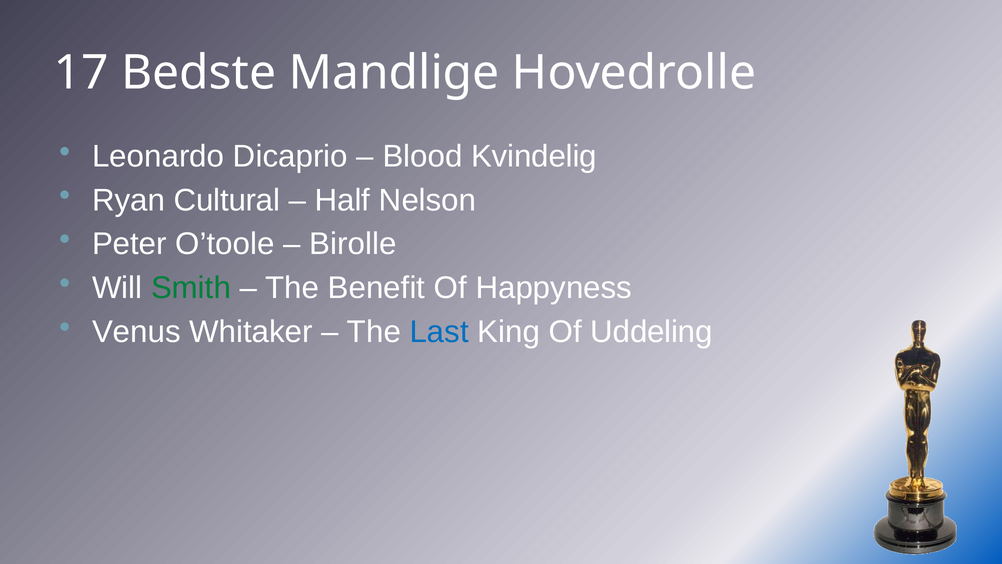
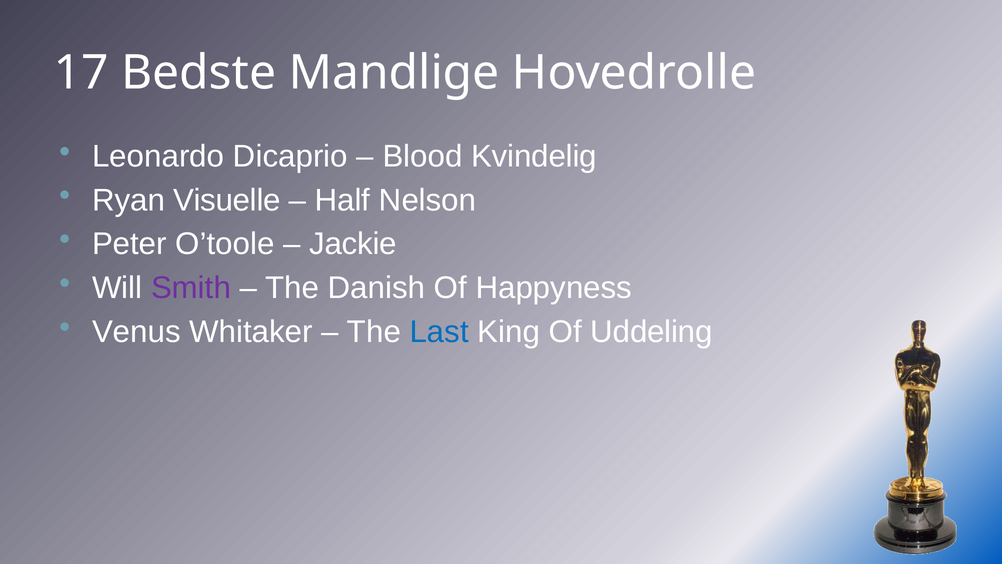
Cultural: Cultural -> Visuelle
Birolle: Birolle -> Jackie
Smith colour: green -> purple
Benefit: Benefit -> Danish
